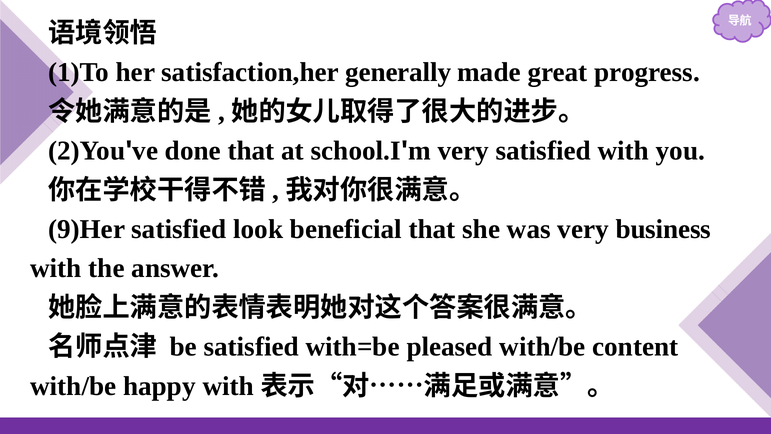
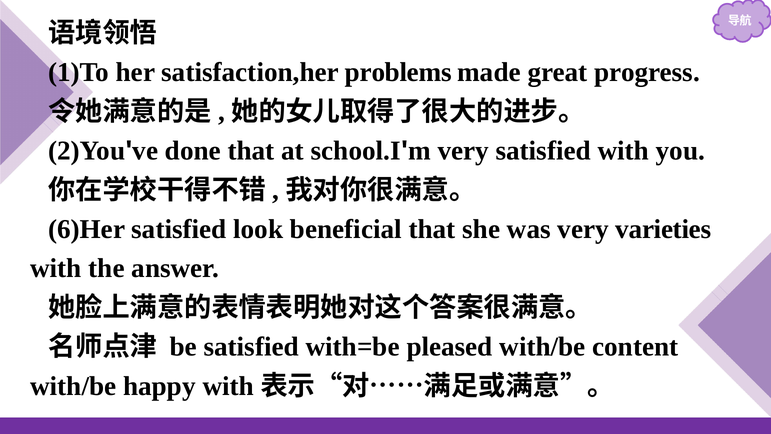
generally: generally -> problems
9)Her: 9)Her -> 6)Her
business: business -> varieties
